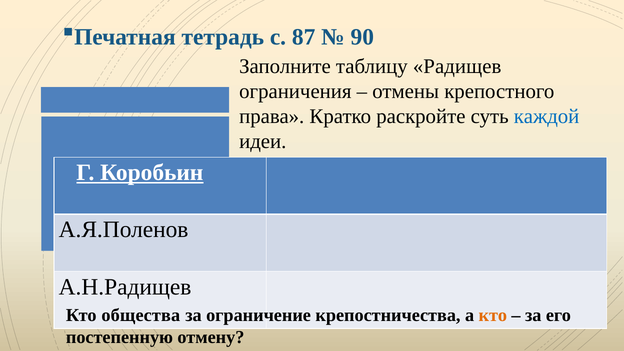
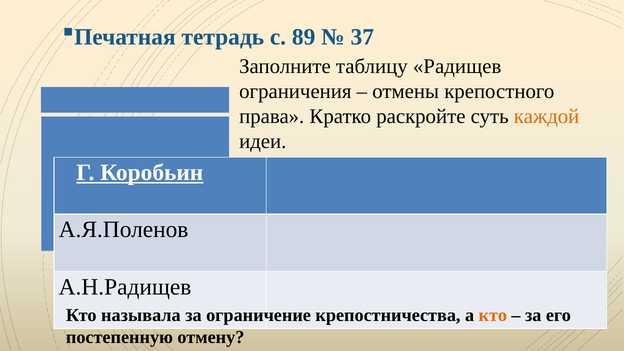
87: 87 -> 89
90: 90 -> 37
каждой colour: blue -> orange
общества: общества -> называла
